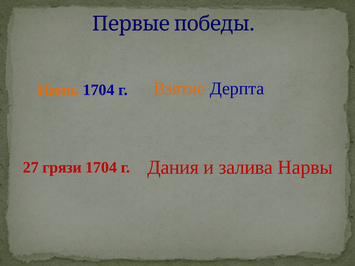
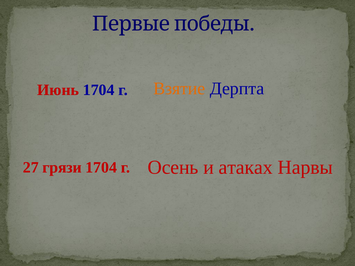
Июнь colour: orange -> red
Дания: Дания -> Осень
залива: залива -> атаках
